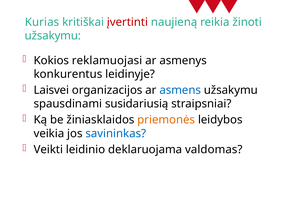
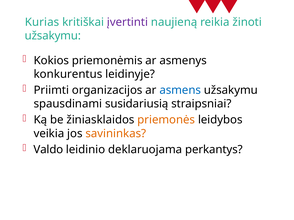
įvertinti colour: red -> purple
reklamuojasi: reklamuojasi -> priemonėmis
Laisvei: Laisvei -> Priimti
savininkas colour: blue -> orange
Veikti: Veikti -> Valdo
valdomas: valdomas -> perkantys
